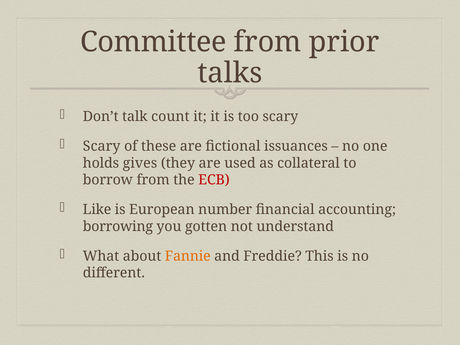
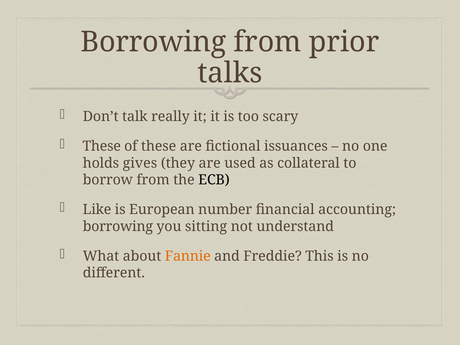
Committee at (153, 42): Committee -> Borrowing
count: count -> really
Scary at (102, 146): Scary -> These
ECB colour: red -> black
gotten: gotten -> sitting
